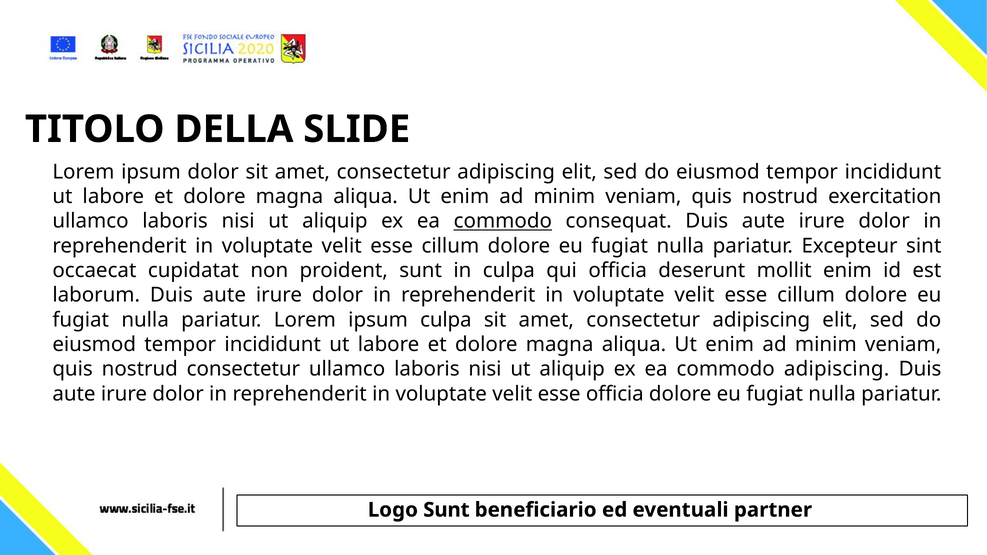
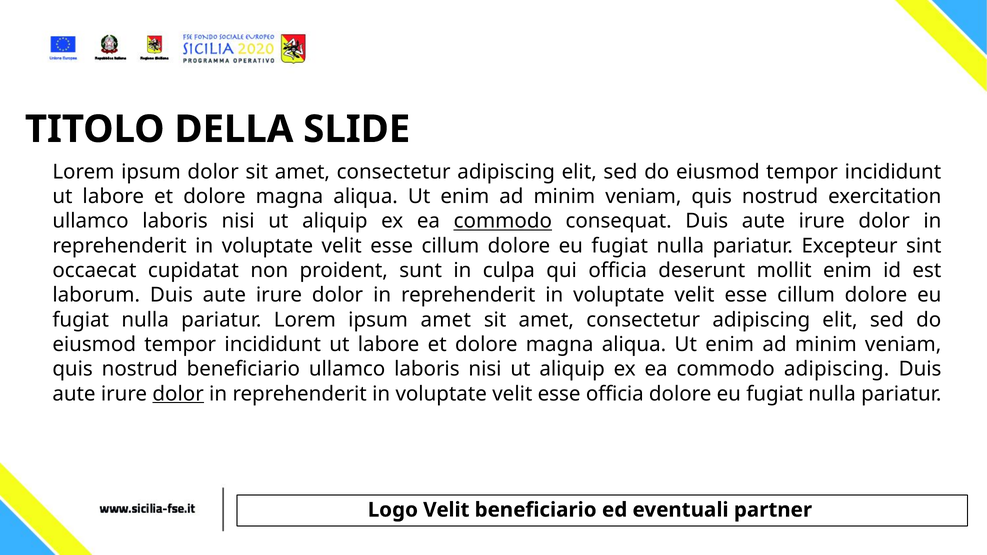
ipsum culpa: culpa -> amet
nostrud consectetur: consectetur -> beneficiario
dolor at (178, 394) underline: none -> present
Logo Sunt: Sunt -> Velit
